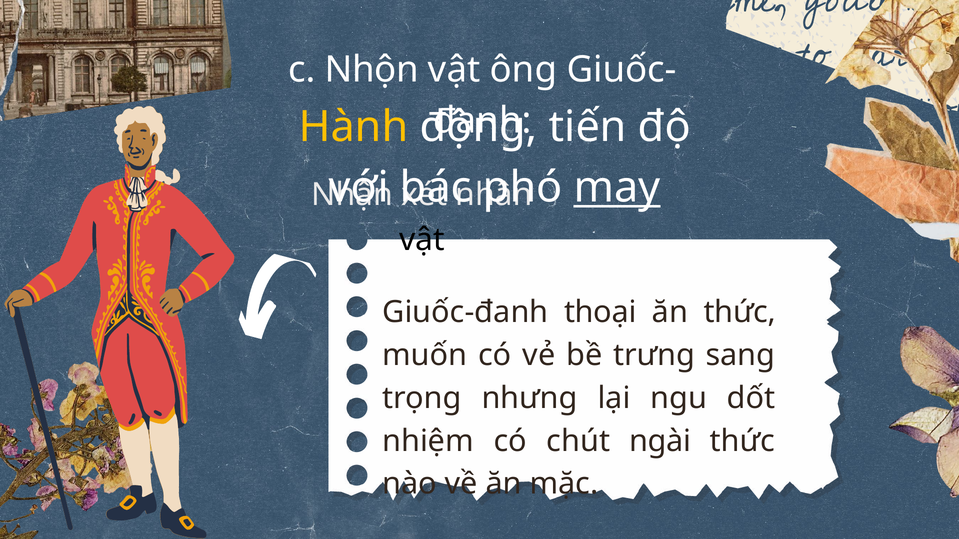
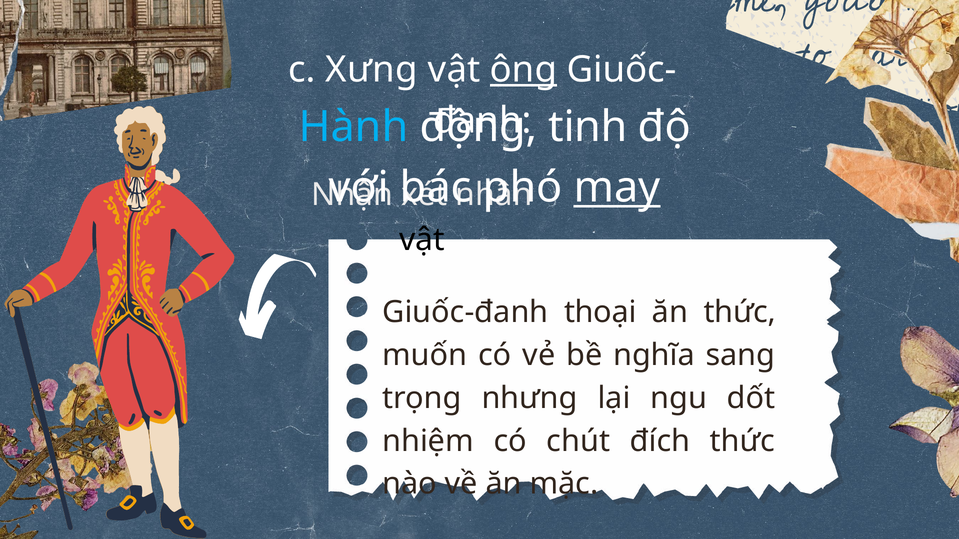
Nhộn: Nhộn -> Xưng
ông underline: none -> present
Hành colour: yellow -> light blue
tiến: tiến -> tinh
trưng: trưng -> nghĩa
ngài: ngài -> đích
